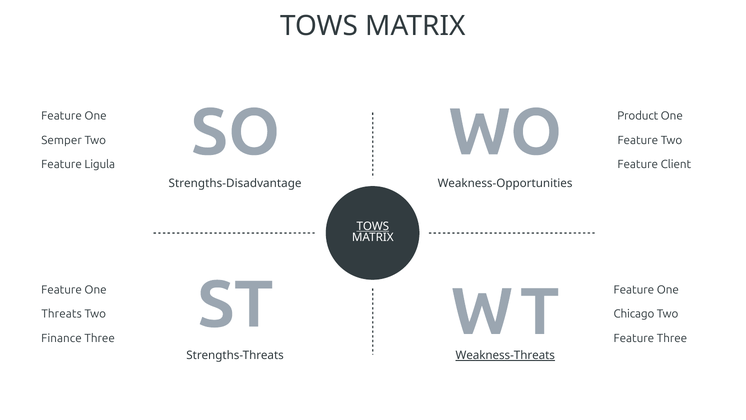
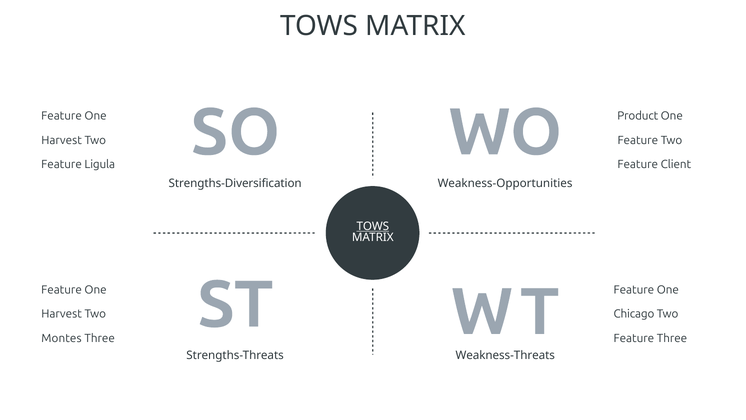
Semper at (62, 140): Semper -> Harvest
Strengths-Disadvantage: Strengths-Disadvantage -> Strengths-Diversification
Threats at (62, 314): Threats -> Harvest
Finance: Finance -> Montes
Weakness-Threats underline: present -> none
